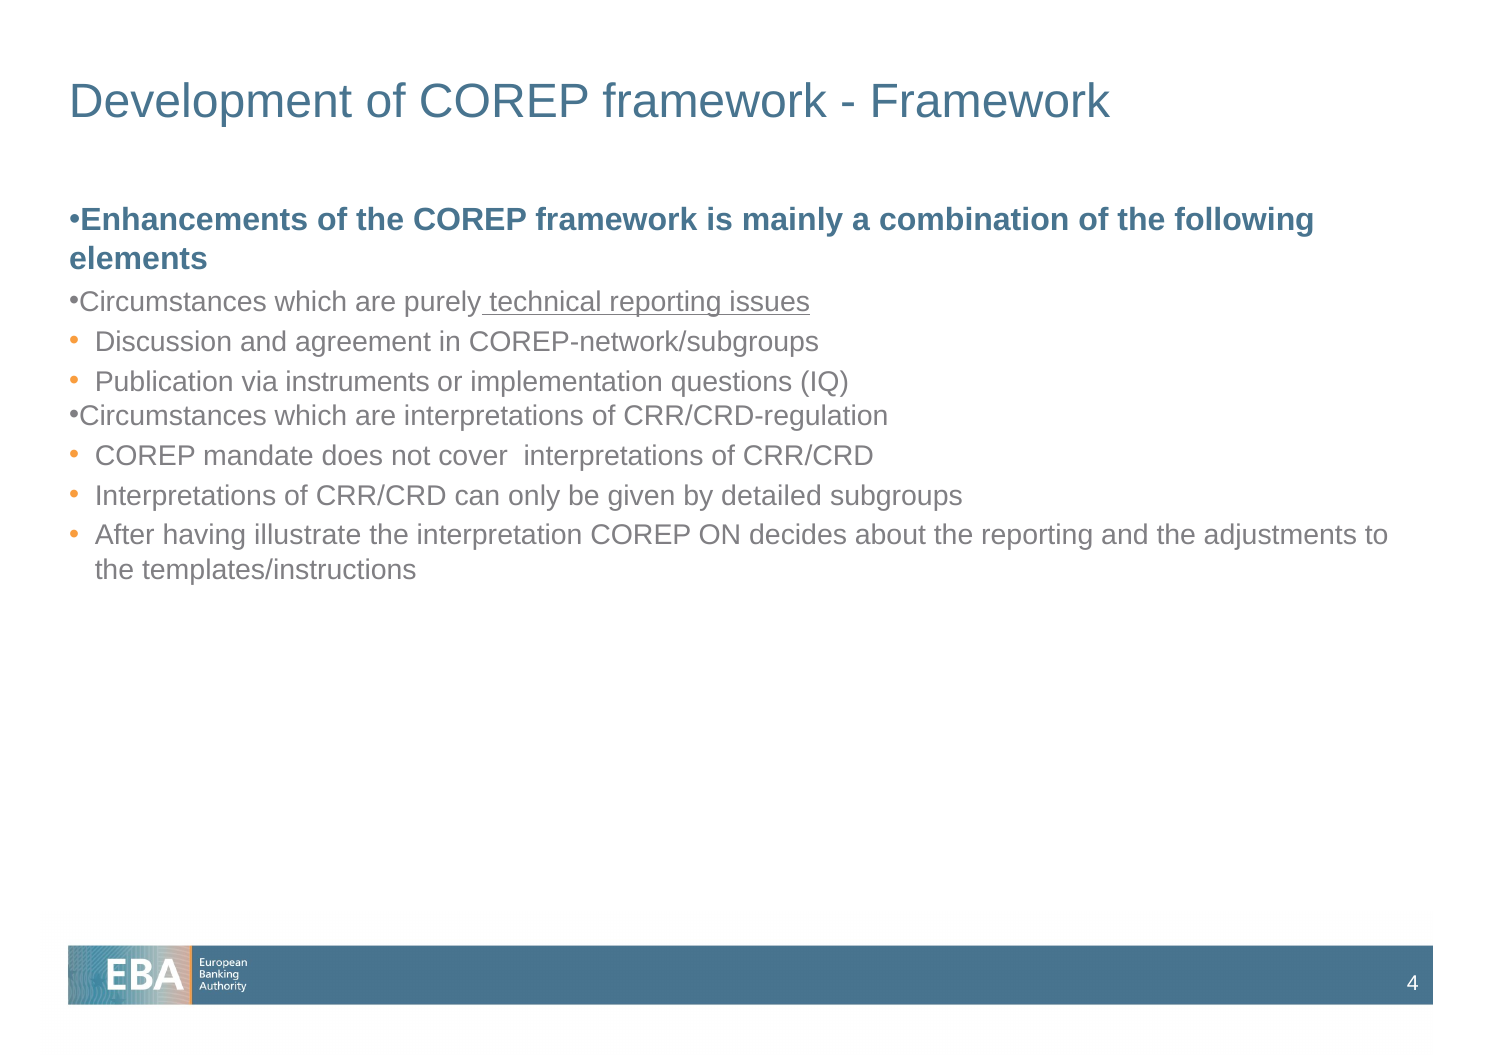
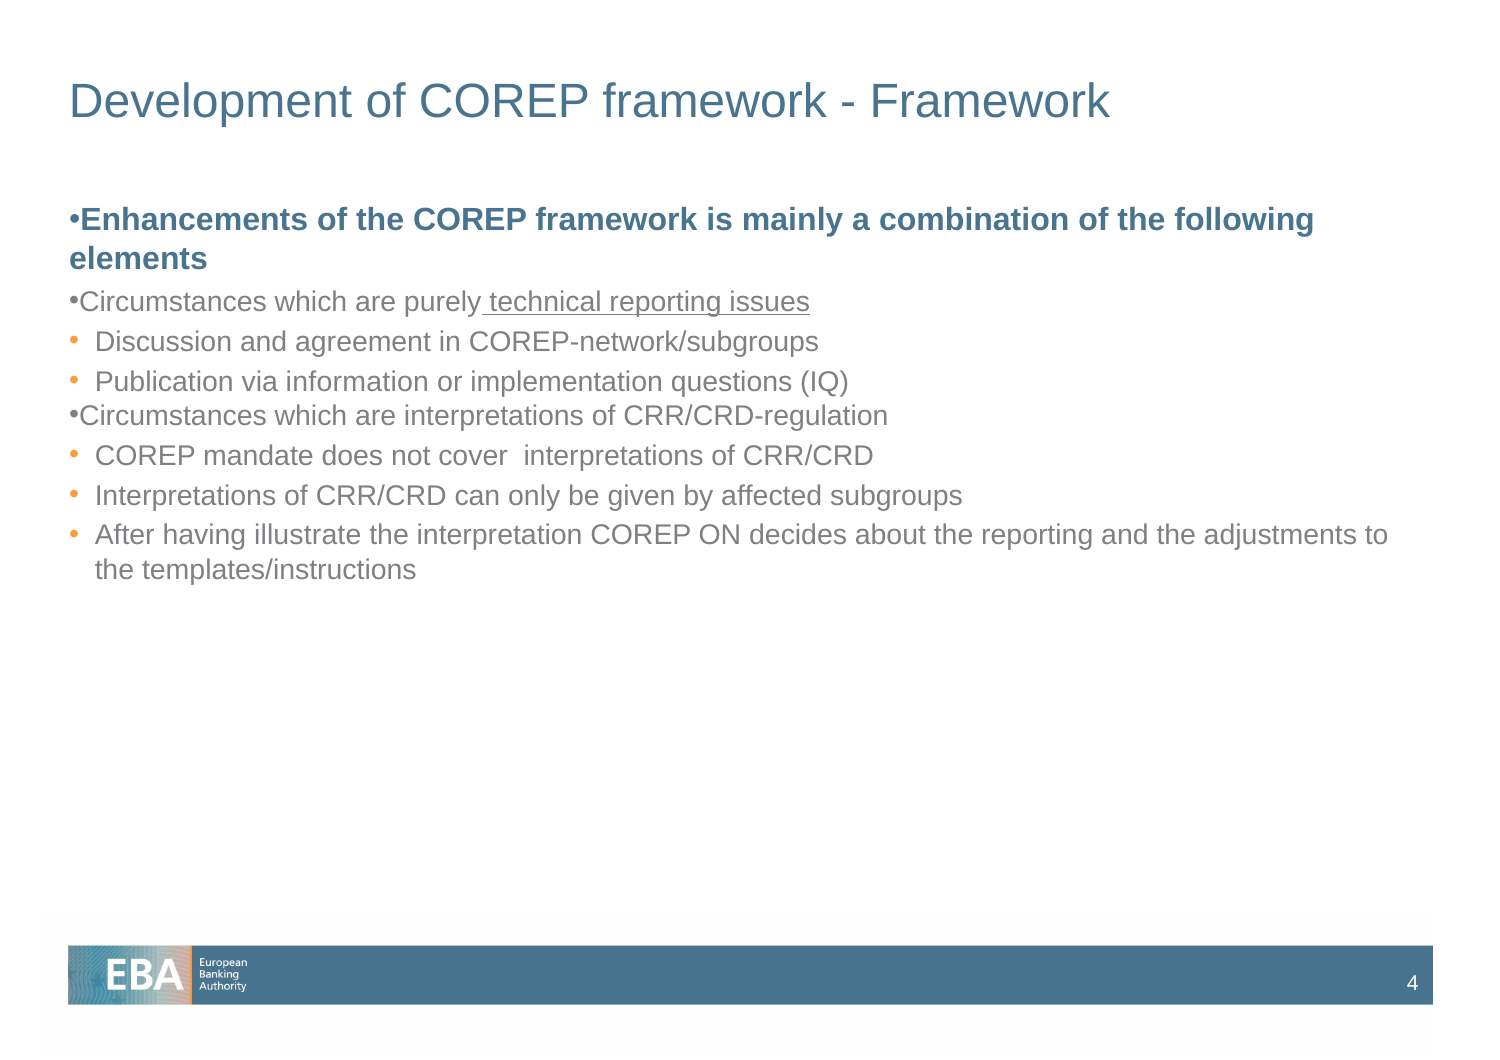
instruments: instruments -> information
detailed: detailed -> affected
